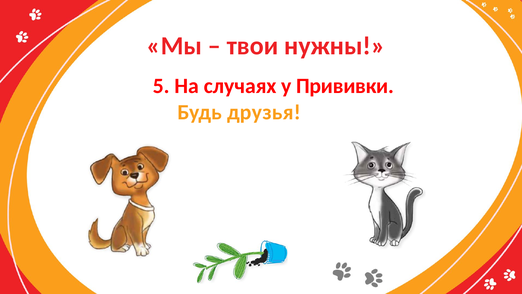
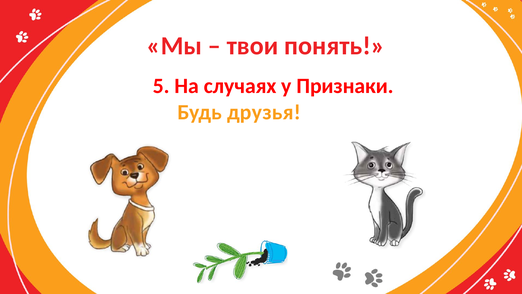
нужны: нужны -> понять
Прививки: Прививки -> Признаки
